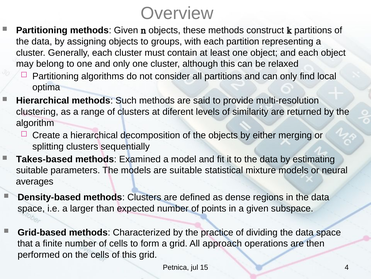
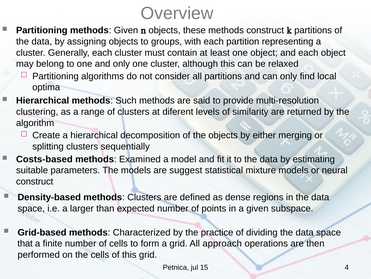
Takes-based: Takes-based -> Costs-based
are suitable: suitable -> suggest
averages at (35, 181): averages -> construct
